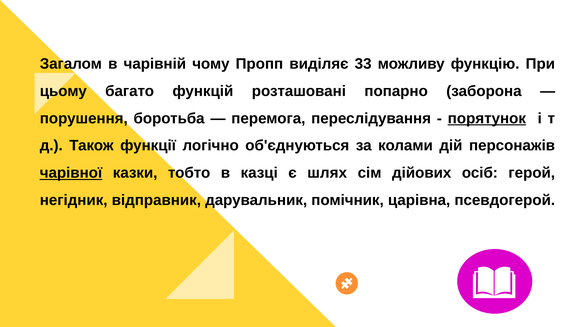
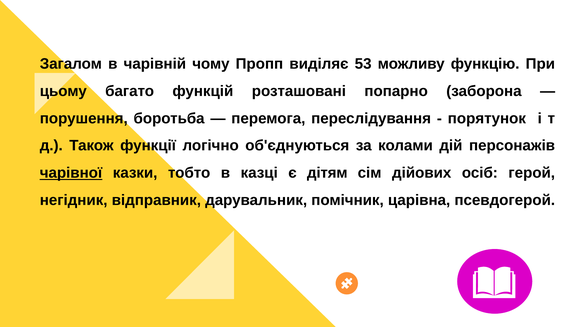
33: 33 -> 53
порятунок underline: present -> none
шлях: шлях -> дітям
